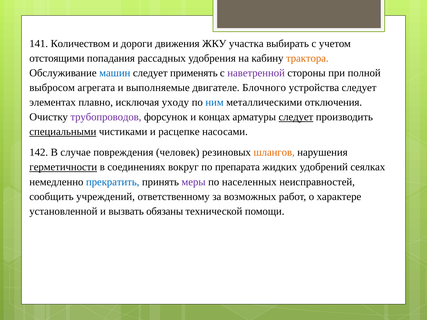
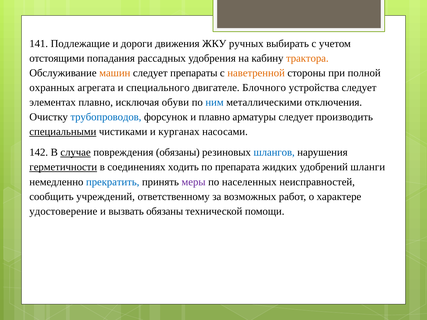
Количеством: Количеством -> Подлежащие
участка: участка -> ручных
машин colour: blue -> orange
применять: применять -> препараты
наветренной colour: purple -> orange
выбросом: выбросом -> охранных
выполняемые: выполняемые -> специального
уходу: уходу -> обуви
трубопроводов colour: purple -> blue
и концах: концах -> плавно
следует at (296, 117) underline: present -> none
расцепке: расцепке -> курганах
случае underline: none -> present
повреждения человек: человек -> обязаны
шлангов colour: orange -> blue
вокруг: вокруг -> ходить
сеялках: сеялках -> шланги
установленной: установленной -> удостоверение
